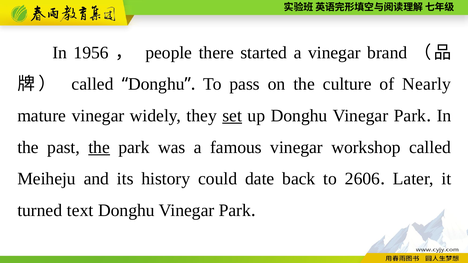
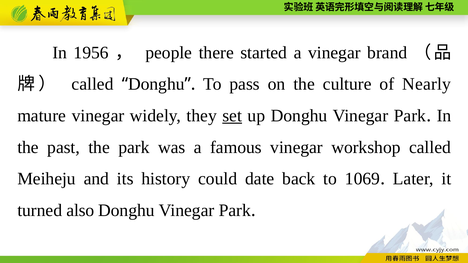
the at (99, 147) underline: present -> none
2606: 2606 -> 1069
text: text -> also
